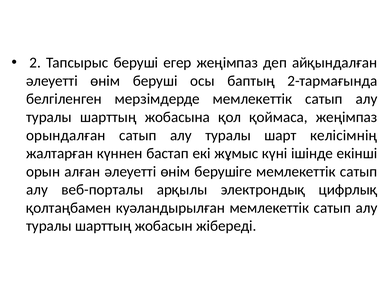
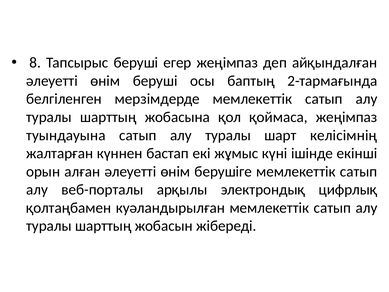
2: 2 -> 8
орындалған: орындалған -> туындауына
